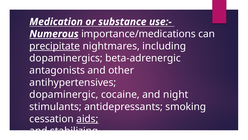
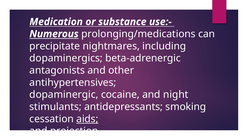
importance/medications: importance/medications -> prolonging/medications
precipitate underline: present -> none
stabilizing: stabilizing -> projection
